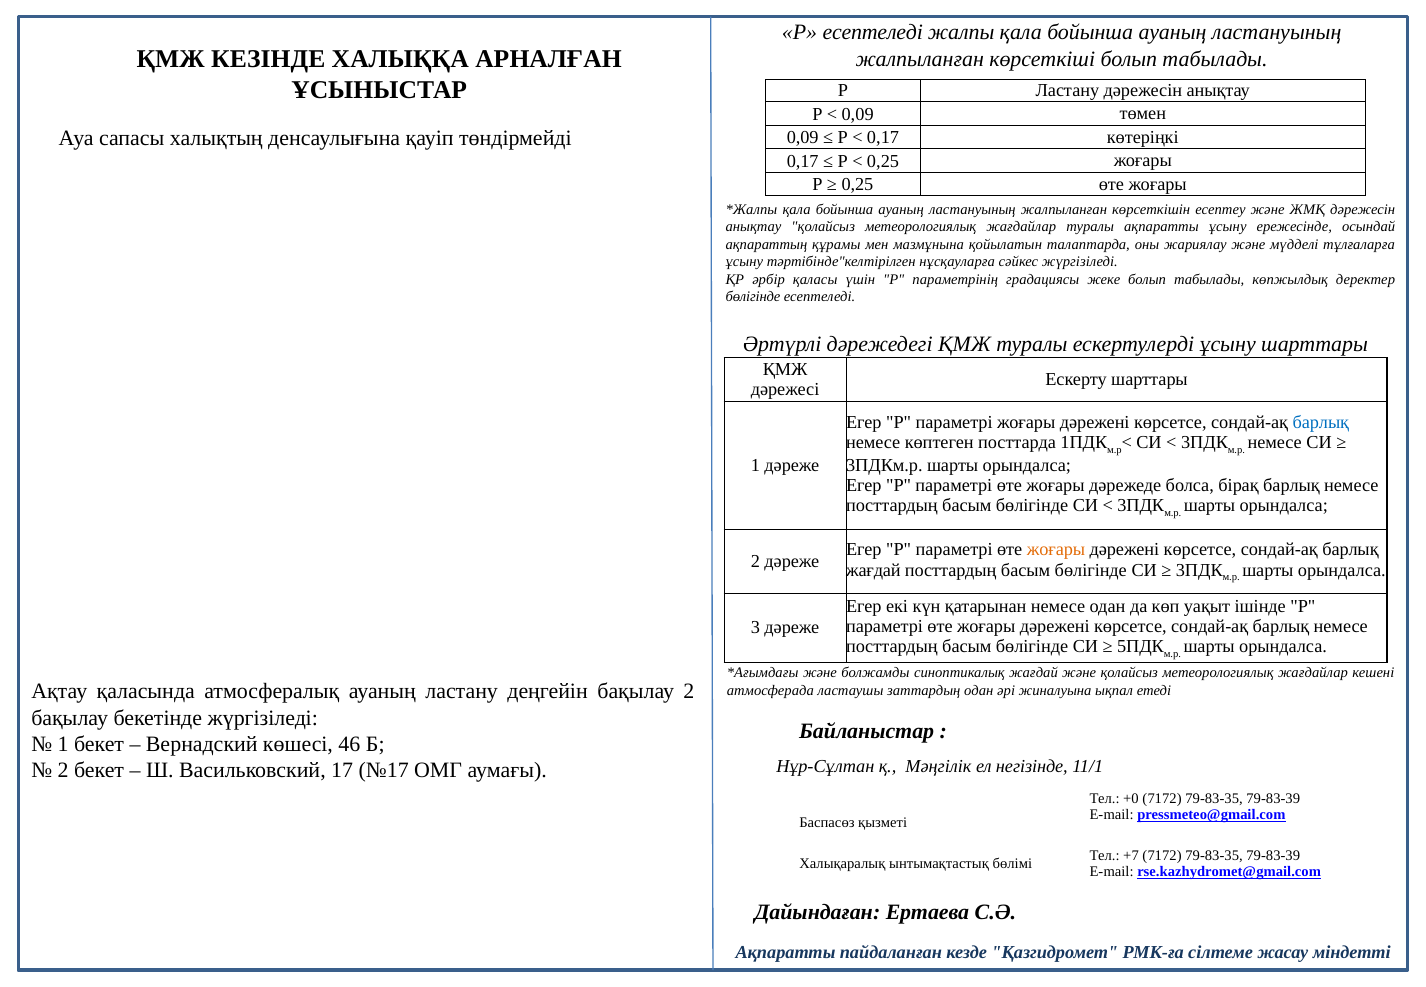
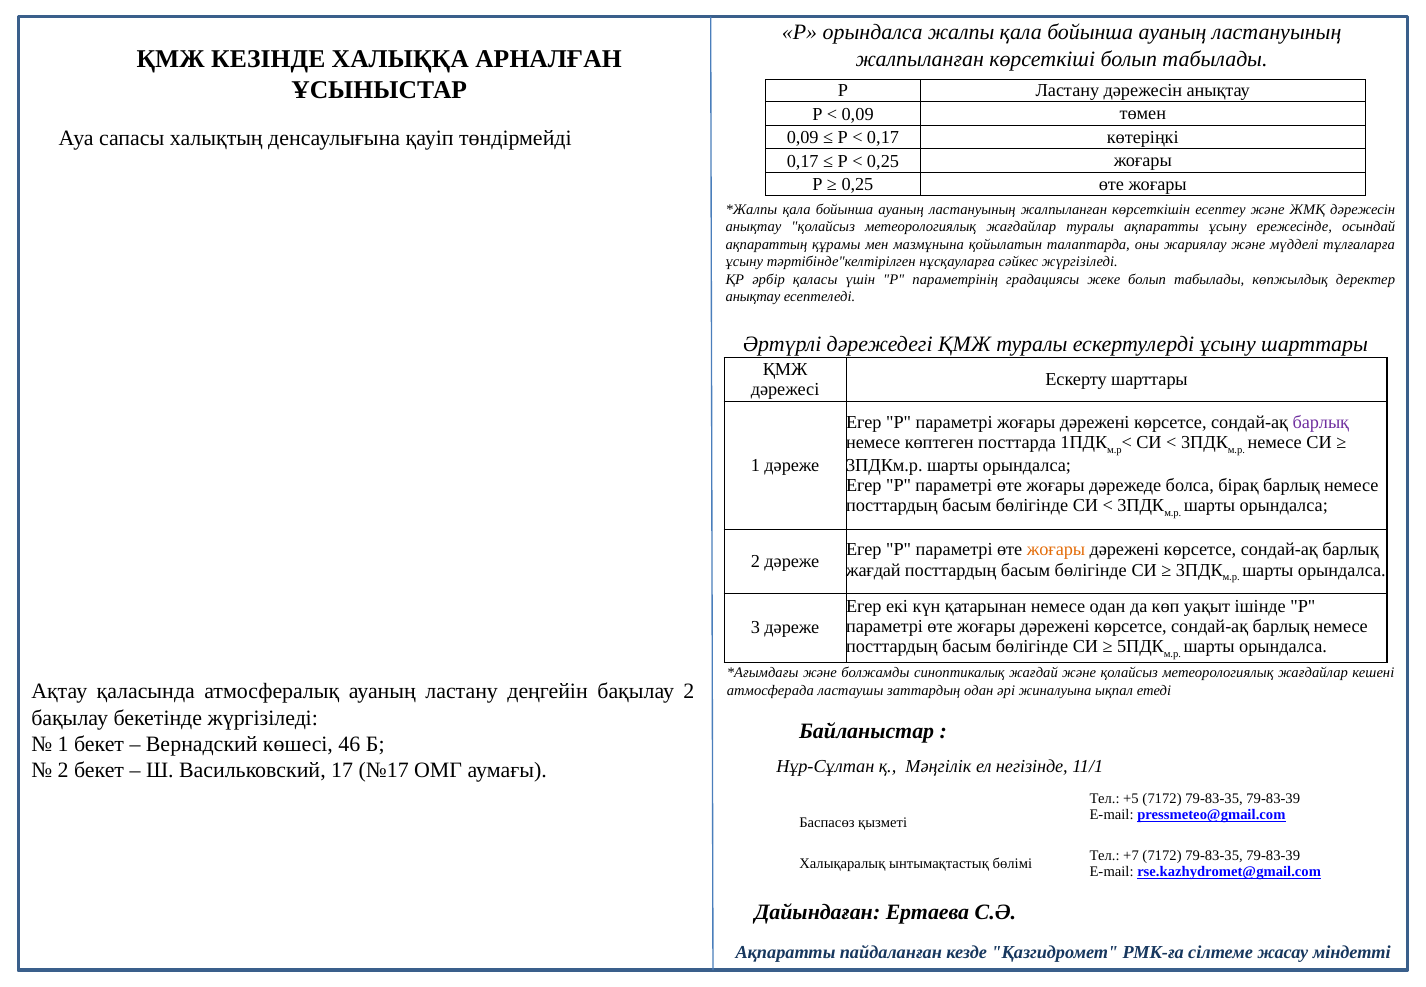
Р есептеледі: есептеледі -> орындалса
бөлігінде at (753, 297): бөлігінде -> анықтау
барлық at (1321, 423) colour: blue -> purple
+0: +0 -> +5
